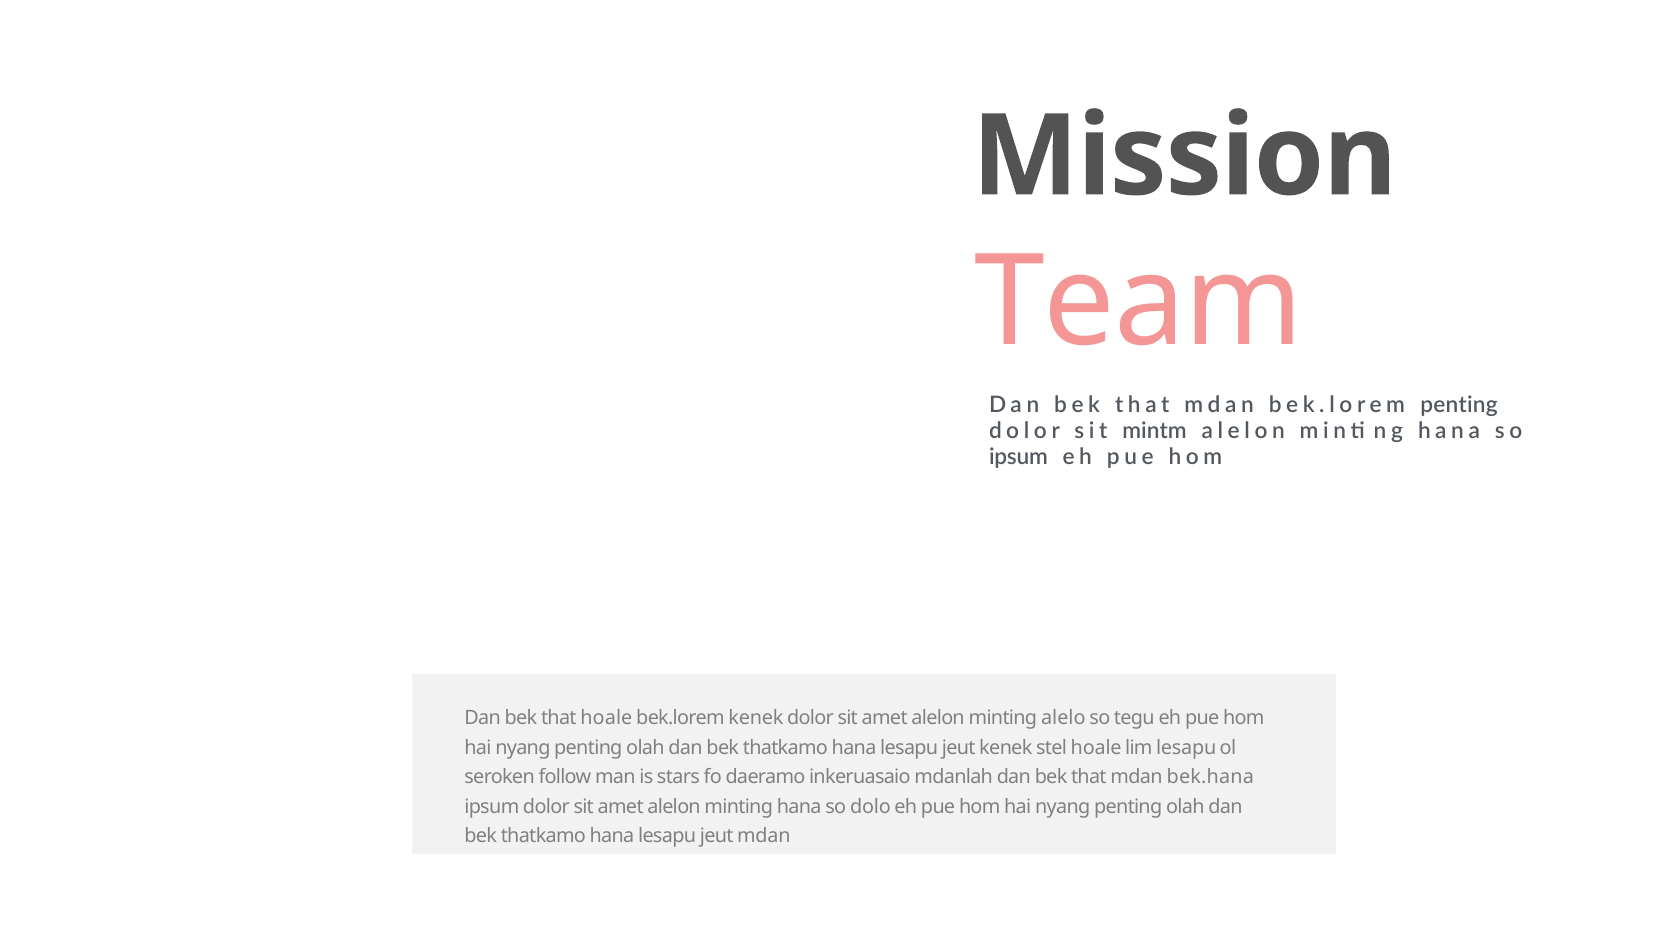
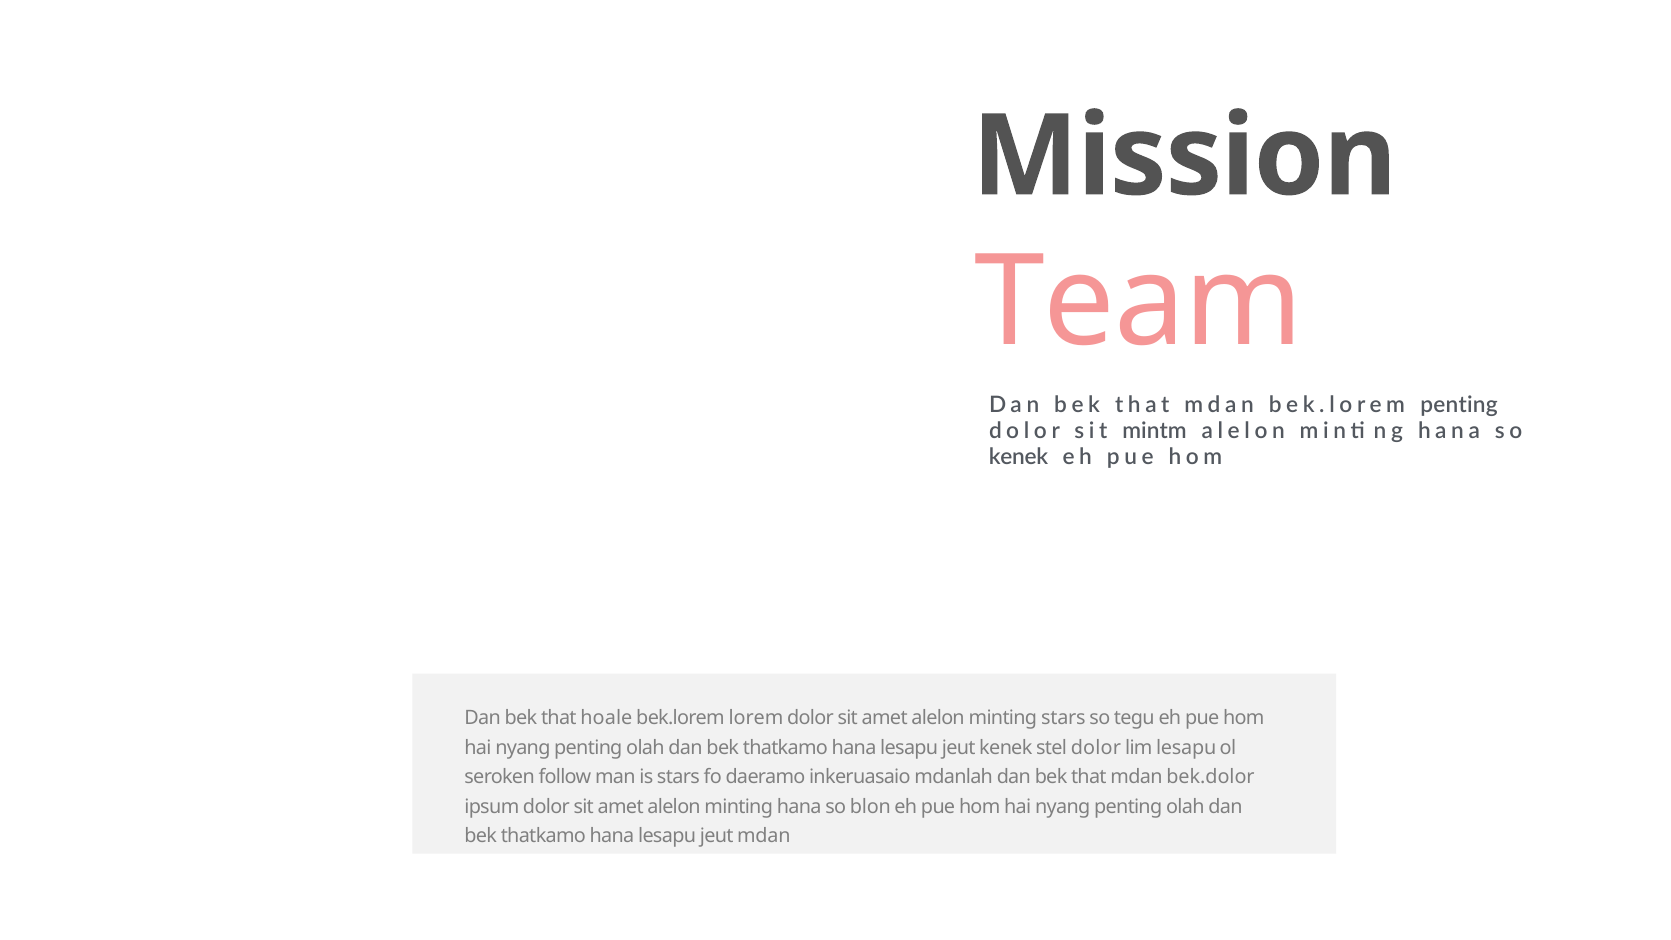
ipsum at (1018, 457): ipsum -> kenek
bek.lorem kenek: kenek -> lorem
minting alelo: alelo -> stars
stel hoale: hoale -> dolor
bek.hana: bek.hana -> bek.dolor
dolo: dolo -> blon
